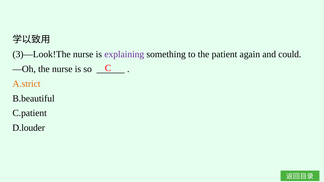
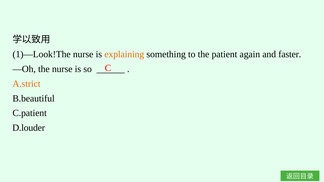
3)—Look!The: 3)—Look!The -> 1)—Look!The
explaining colour: purple -> orange
could: could -> faster
